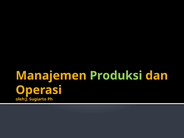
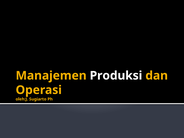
Produksi colour: light green -> white
